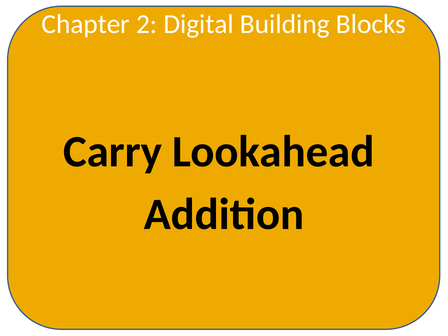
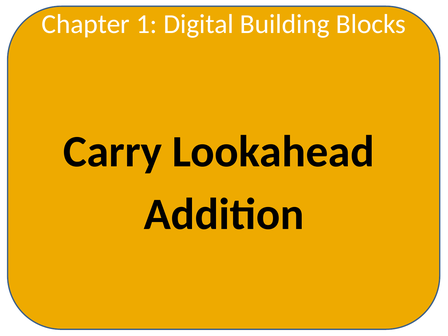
2: 2 -> 1
